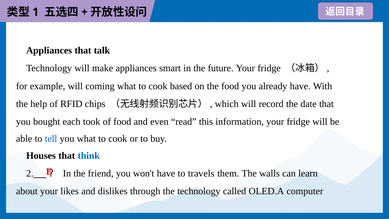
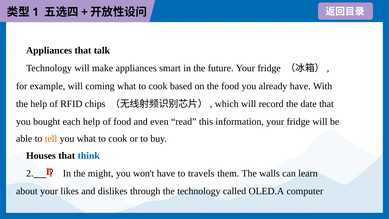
each took: took -> help
tell colour: blue -> orange
friend: friend -> might
